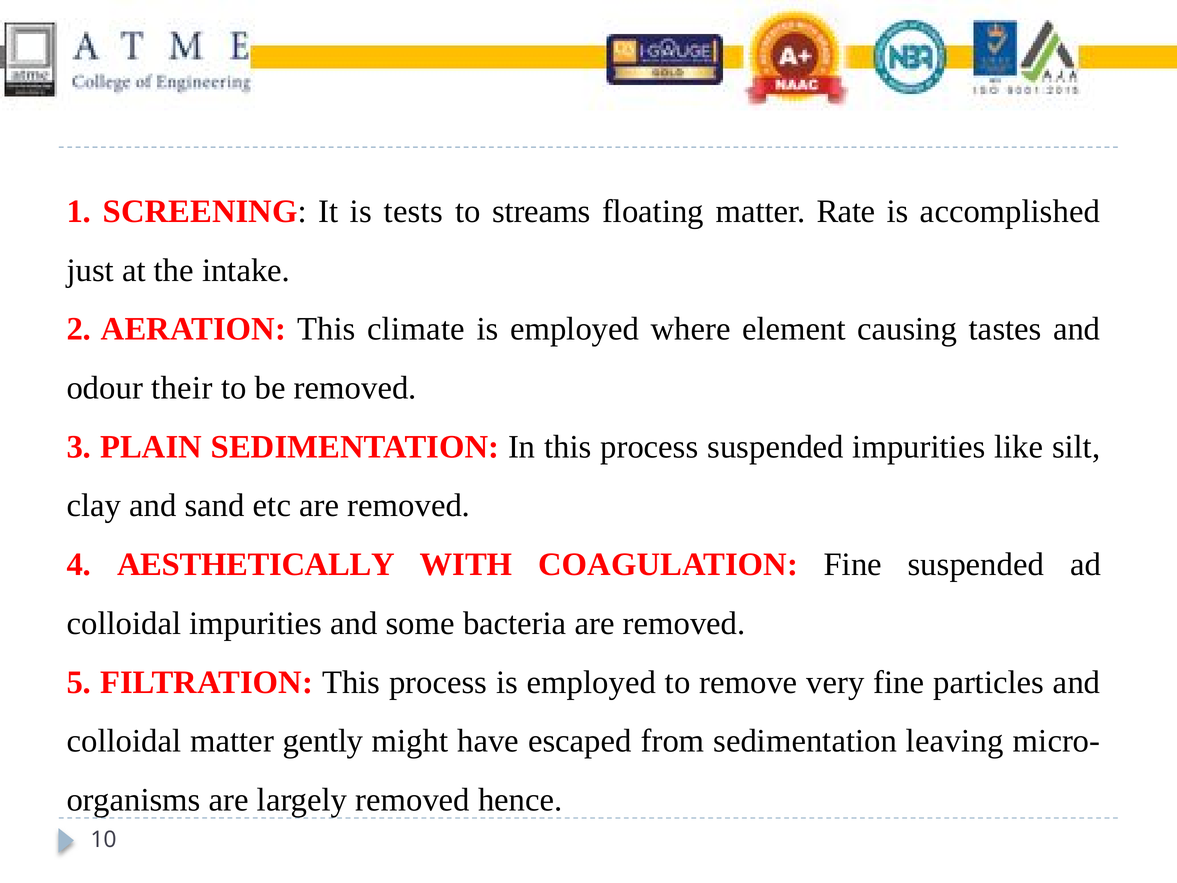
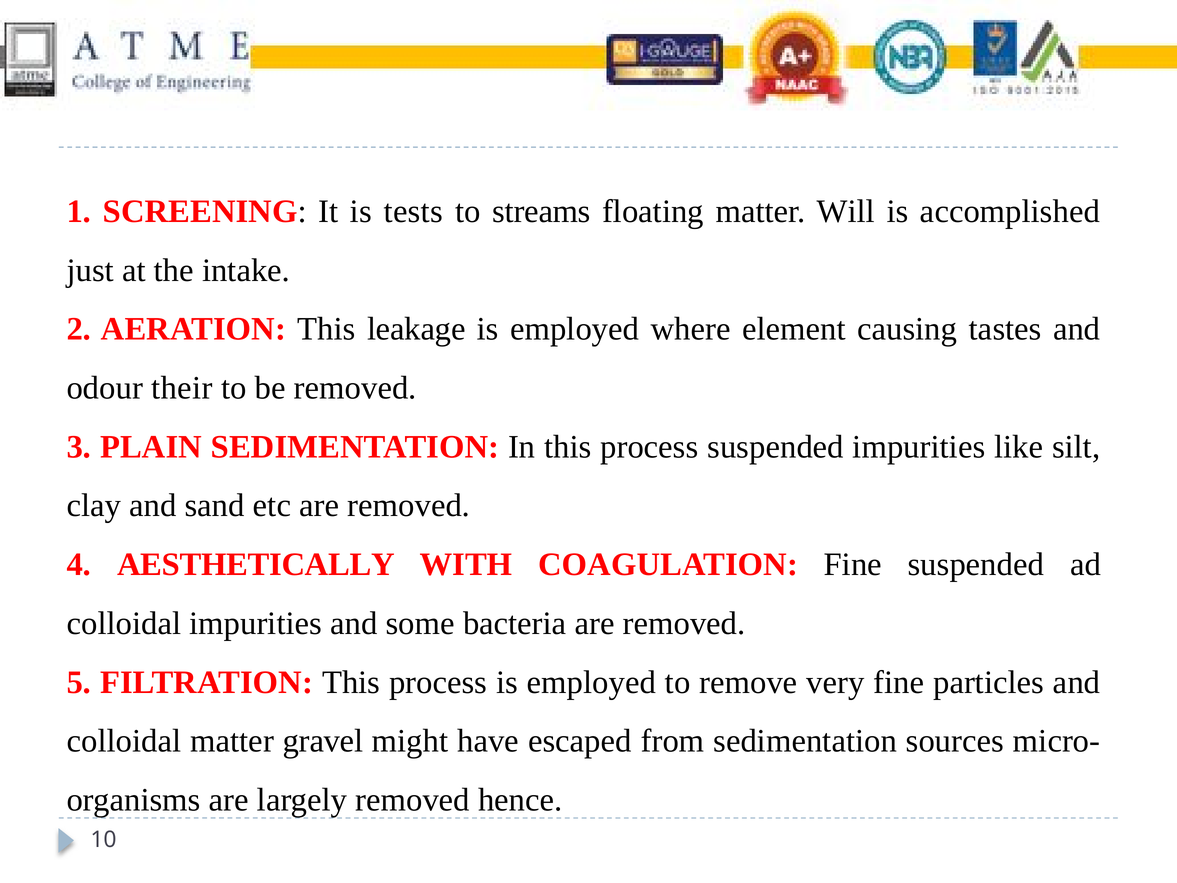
Rate: Rate -> Will
climate: climate -> leakage
gently: gently -> gravel
leaving: leaving -> sources
